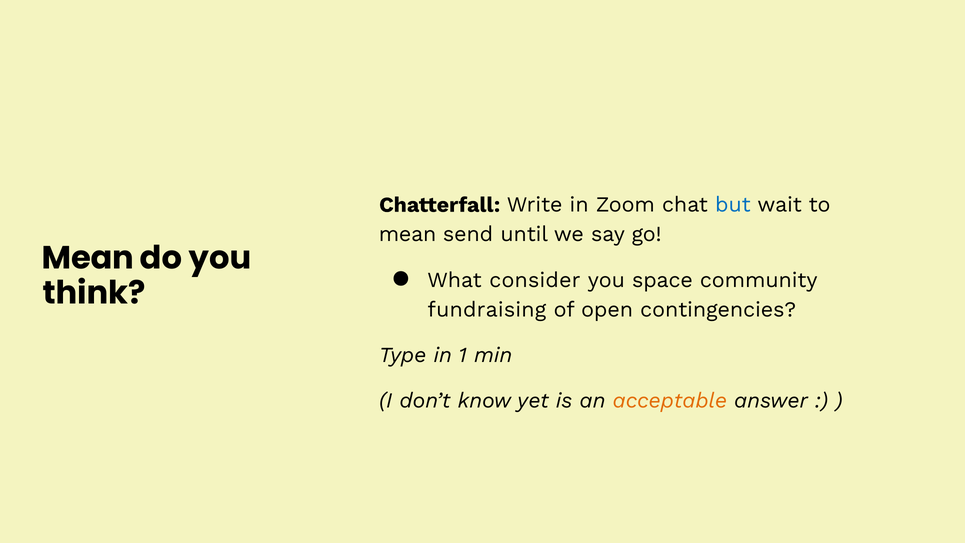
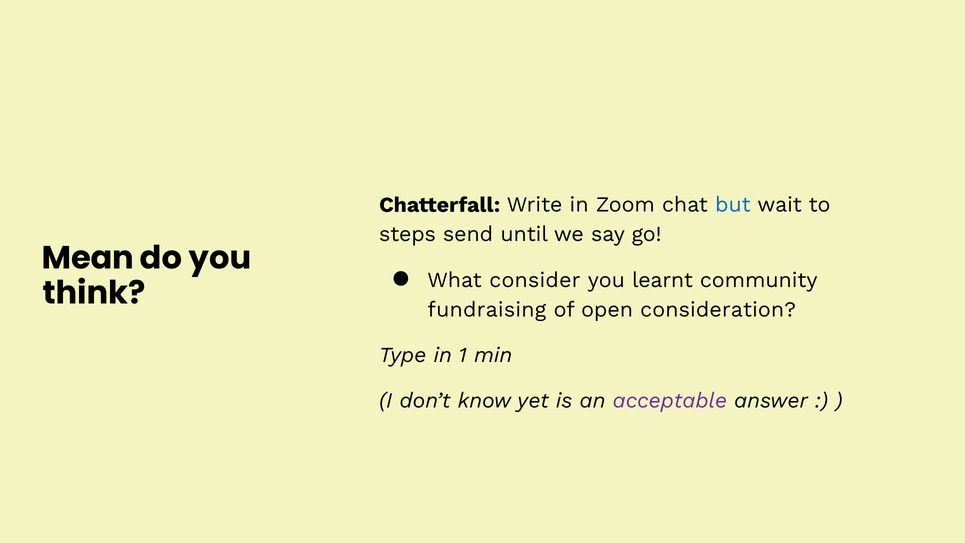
mean at (408, 234): mean -> steps
space: space -> learnt
contingencies: contingencies -> consideration
acceptable colour: orange -> purple
